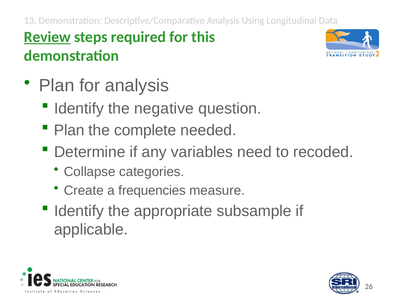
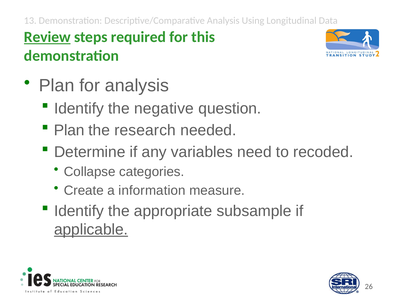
complete: complete -> research
frequencies: frequencies -> information
applicable underline: none -> present
